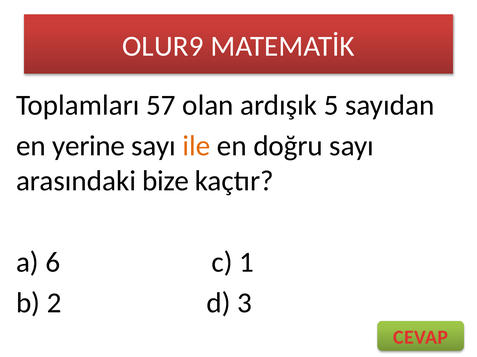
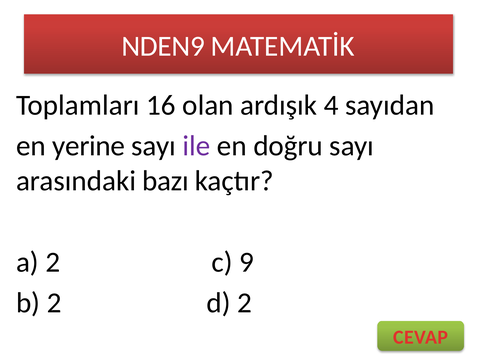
OLUR9: OLUR9 -> NDEN9
57: 57 -> 16
5: 5 -> 4
ile colour: orange -> purple
bize: bize -> bazı
a 6: 6 -> 2
1: 1 -> 9
d 3: 3 -> 2
